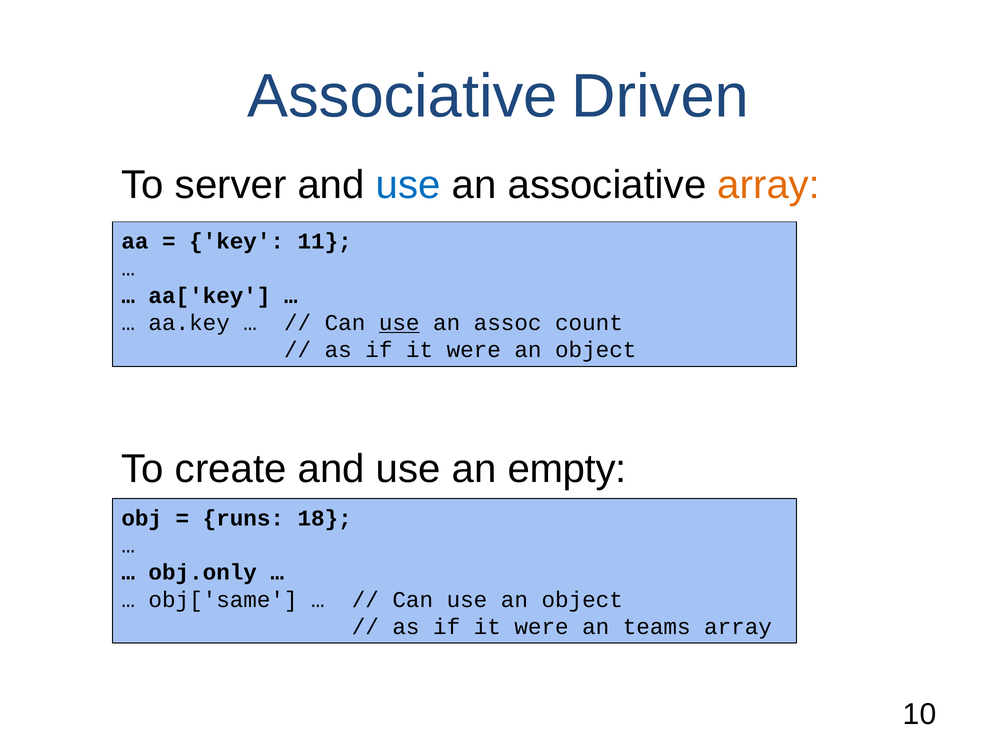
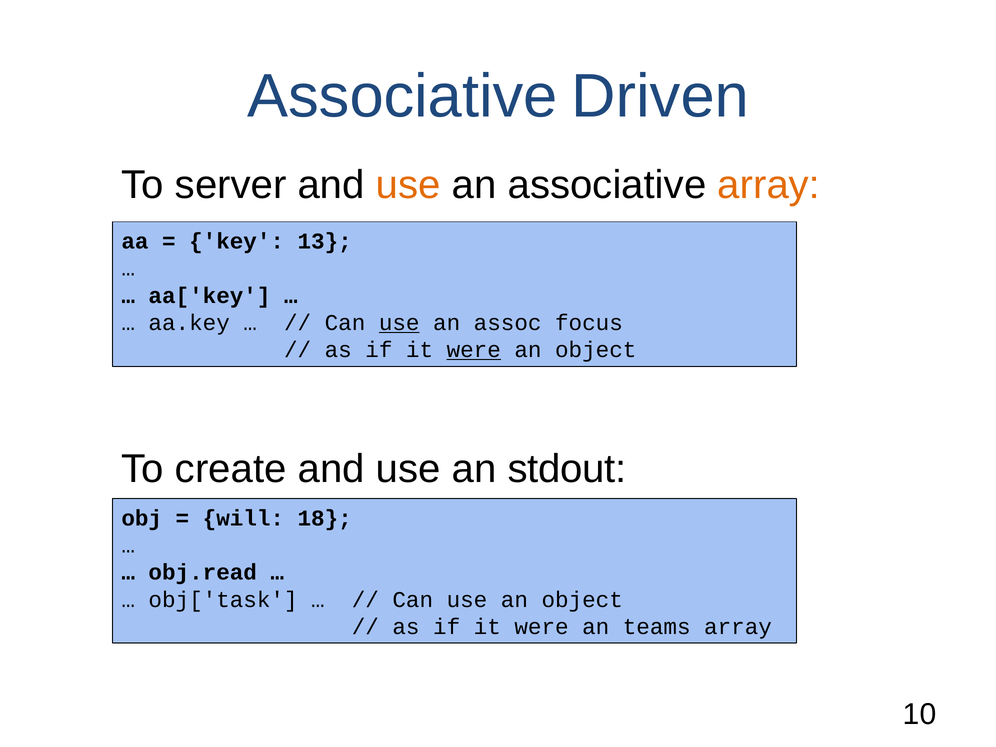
use at (408, 185) colour: blue -> orange
11: 11 -> 13
count: count -> focus
were at (474, 350) underline: none -> present
empty: empty -> stdout
runs: runs -> will
obj.only: obj.only -> obj.read
obj['same: obj['same -> obj['task
